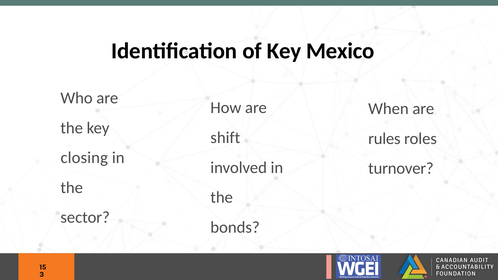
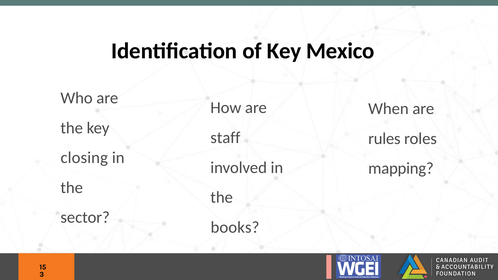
shift: shift -> staff
turnover: turnover -> mapping
bonds: bonds -> books
